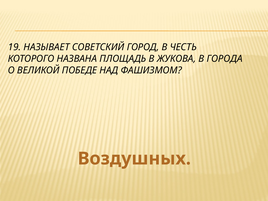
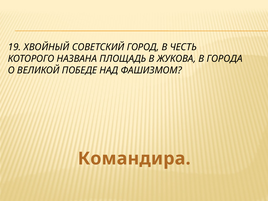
НАЗЫВАЕТ: НАЗЫВАЕТ -> ХВОЙНЫЙ
Воздушных: Воздушных -> Командира
